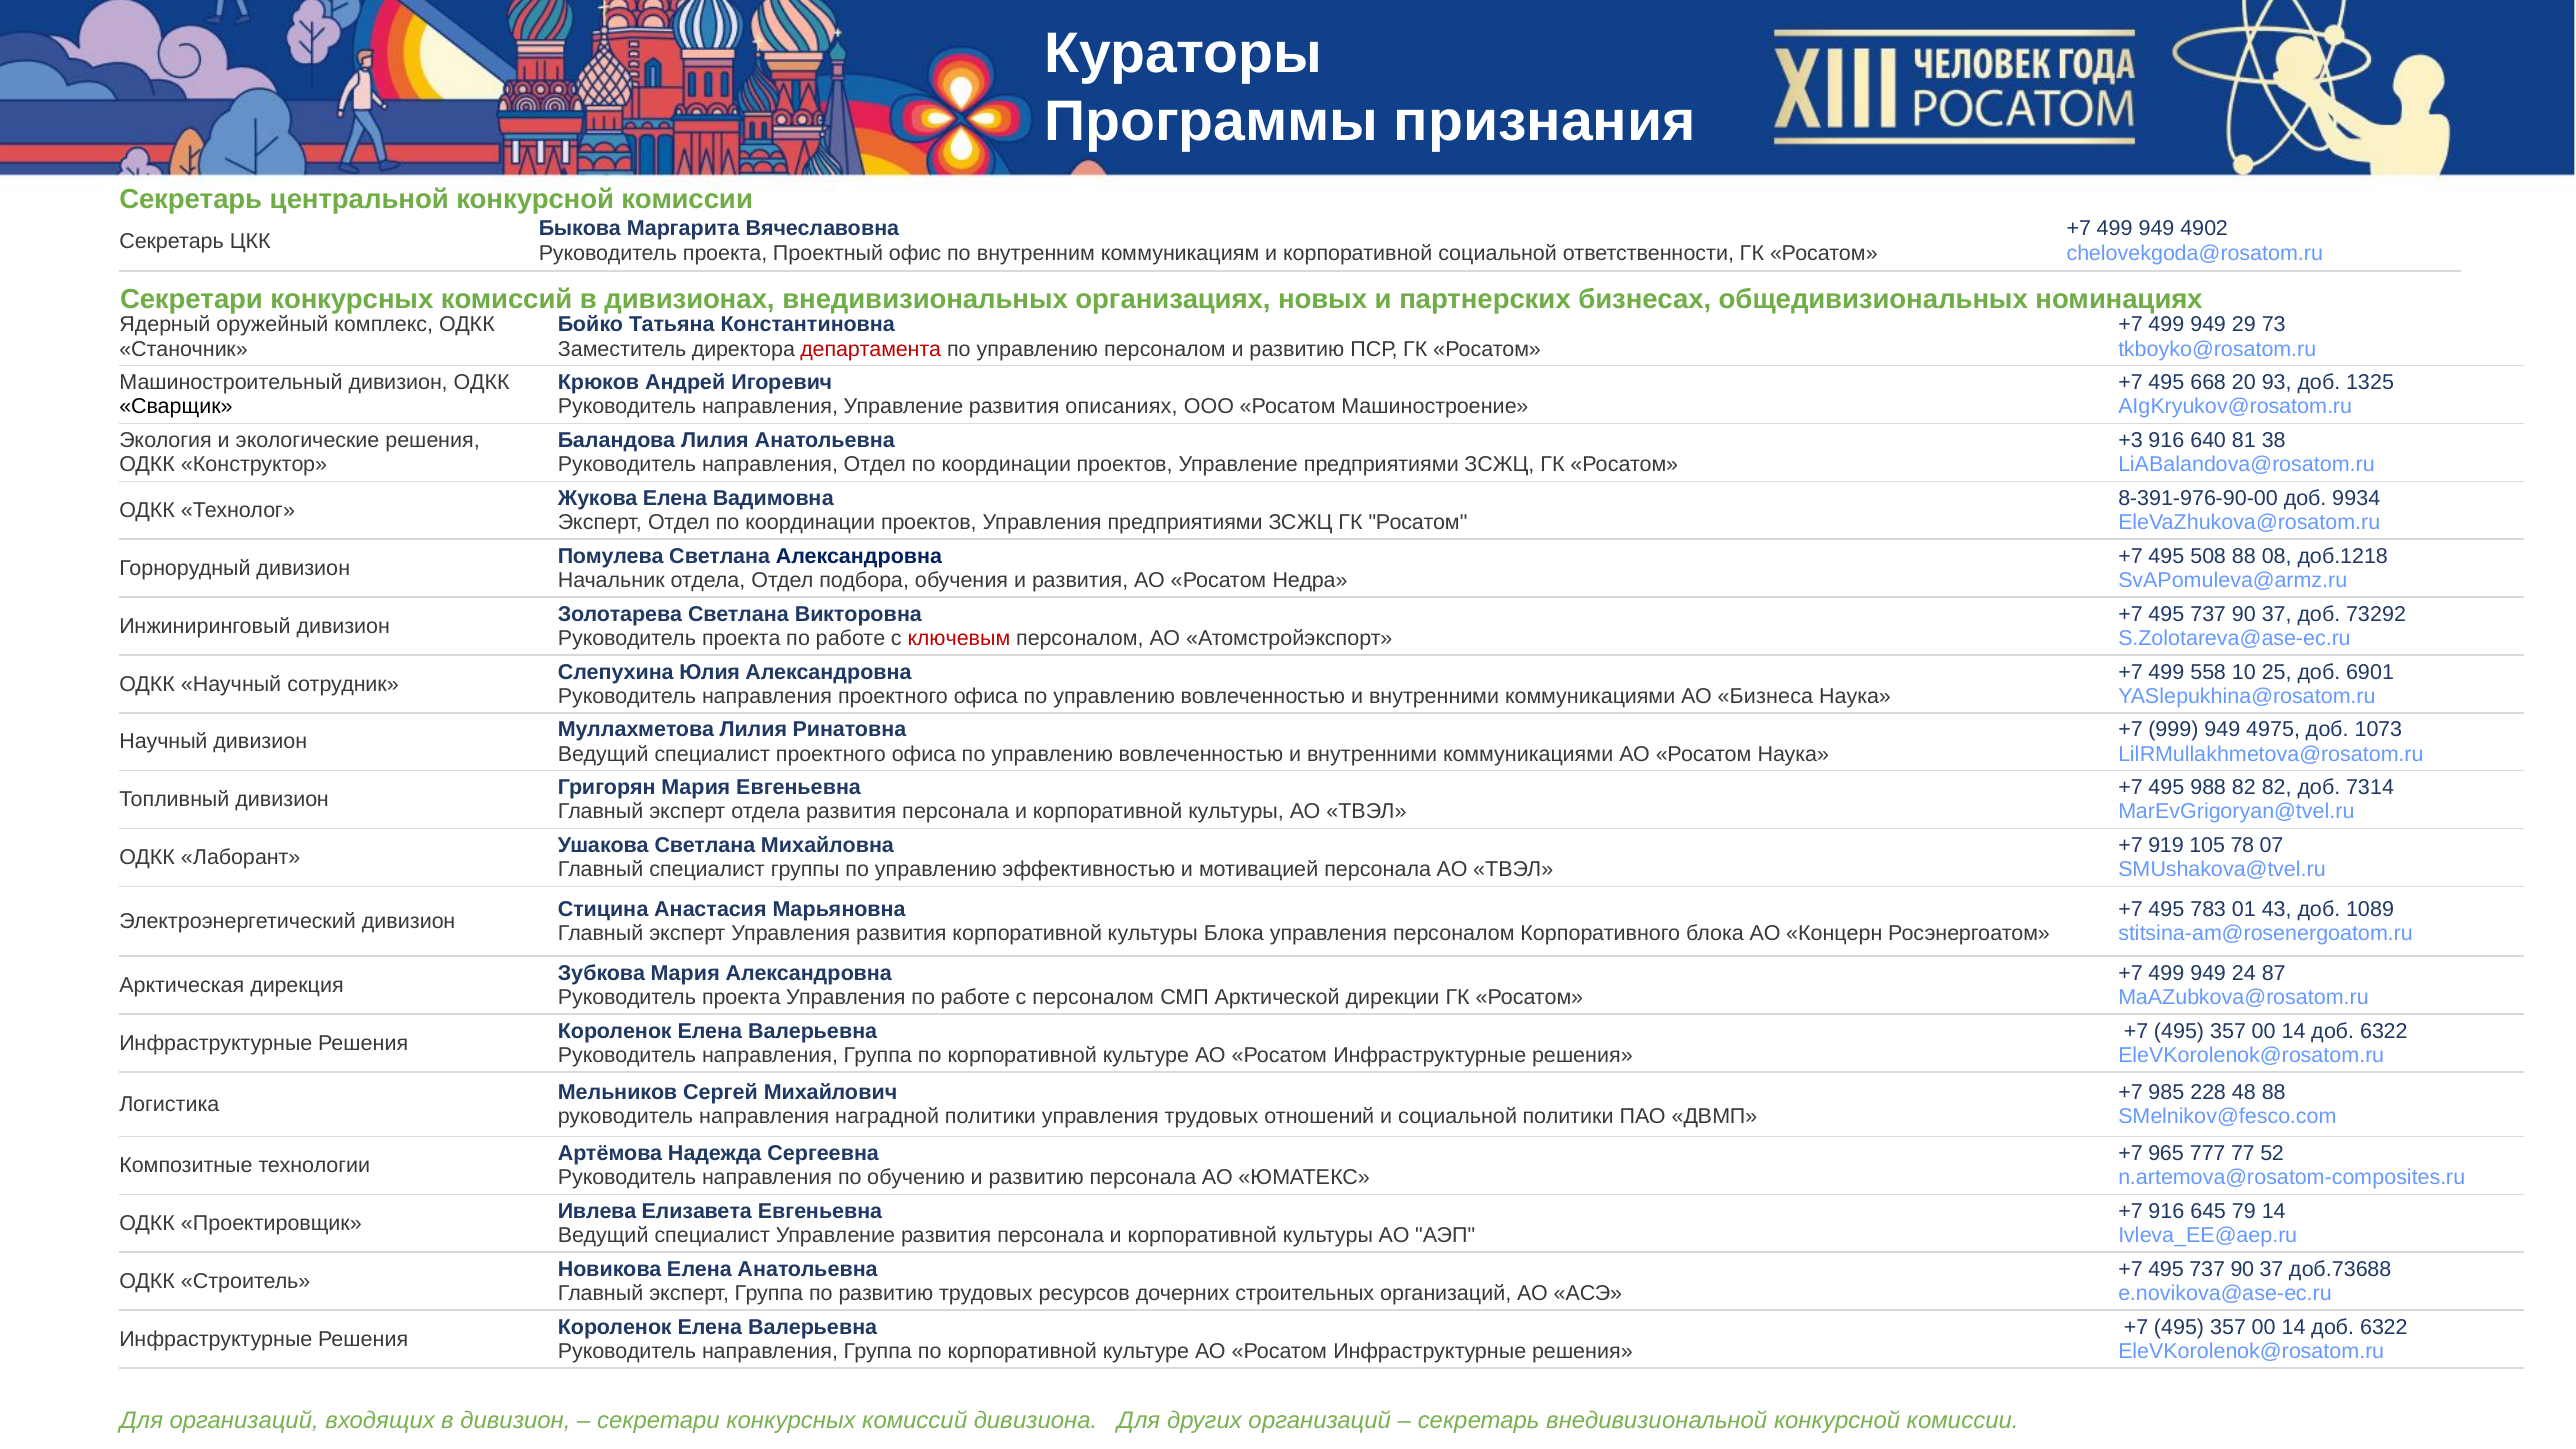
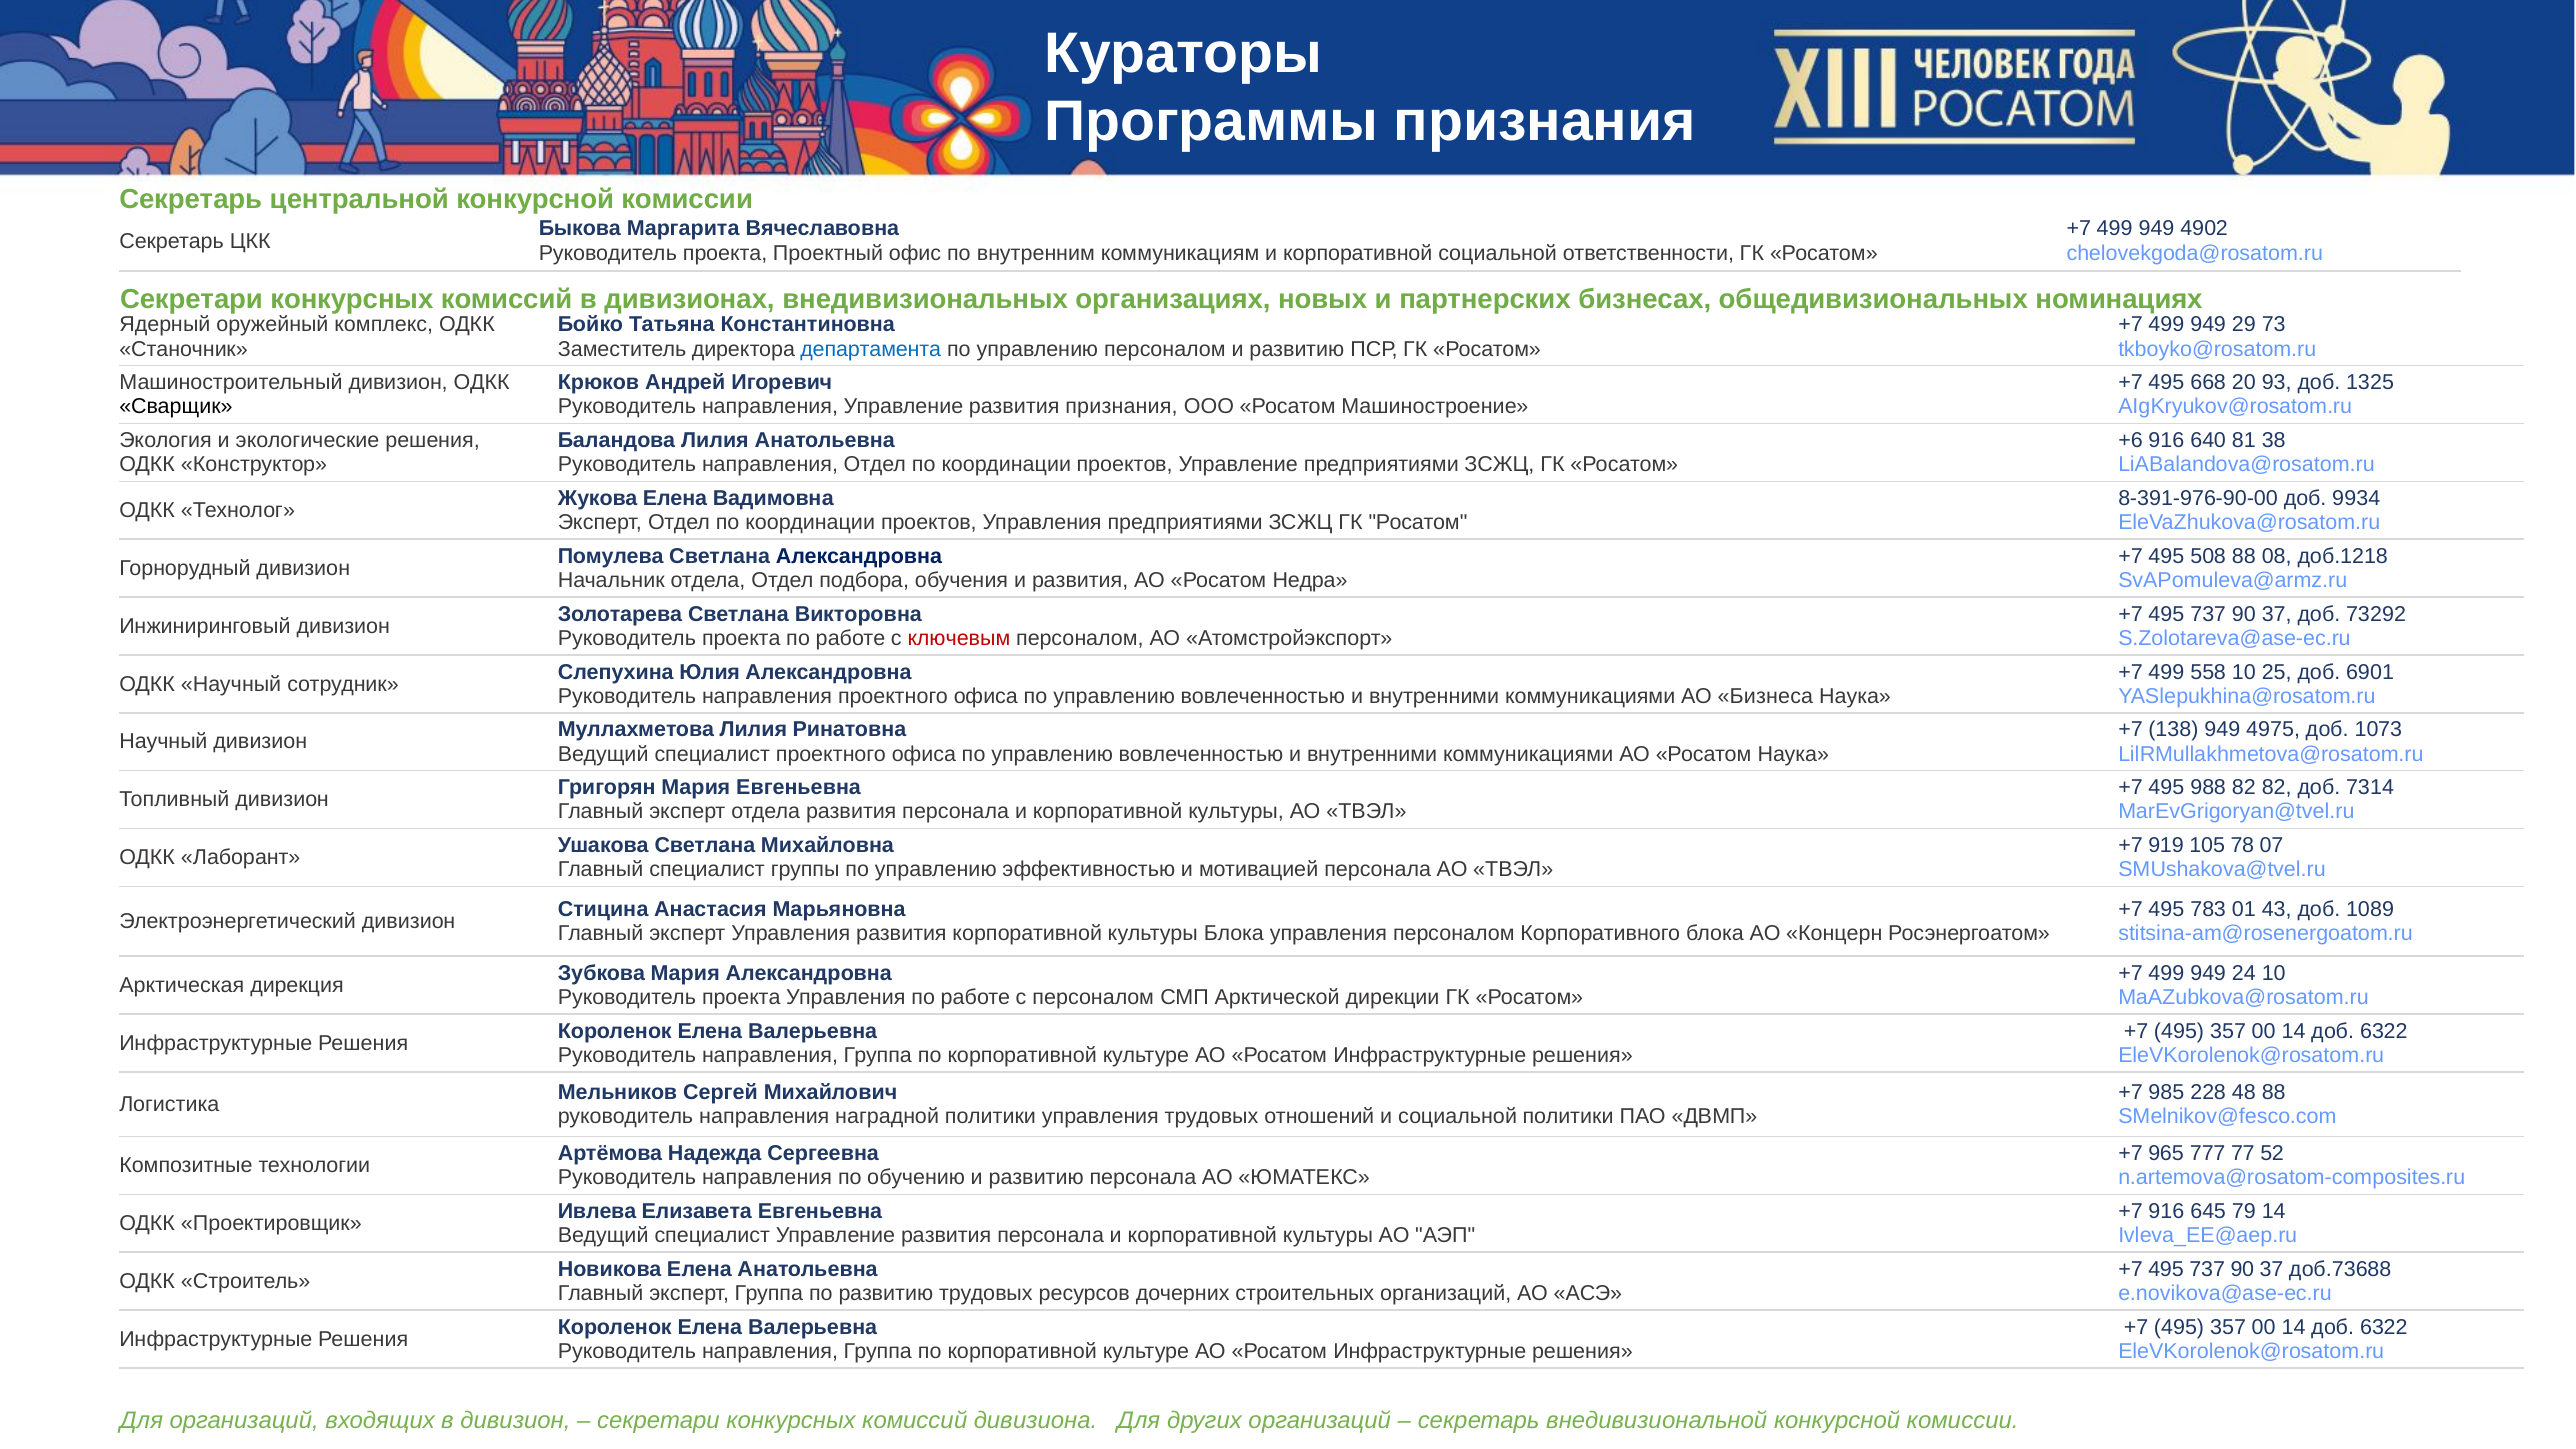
департамента colour: red -> blue
развития описаниях: описаниях -> признания
+3: +3 -> +6
999: 999 -> 138
24 87: 87 -> 10
